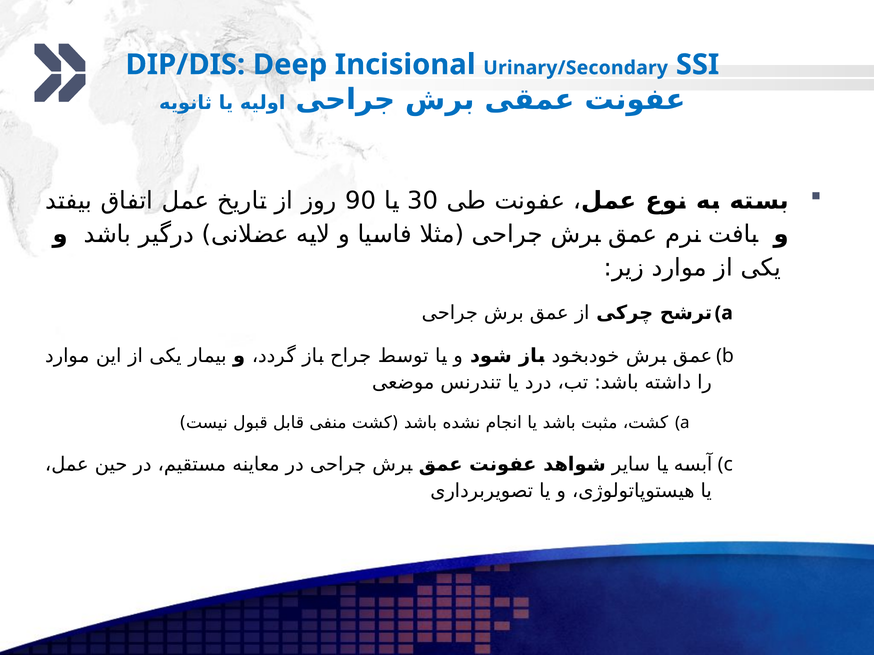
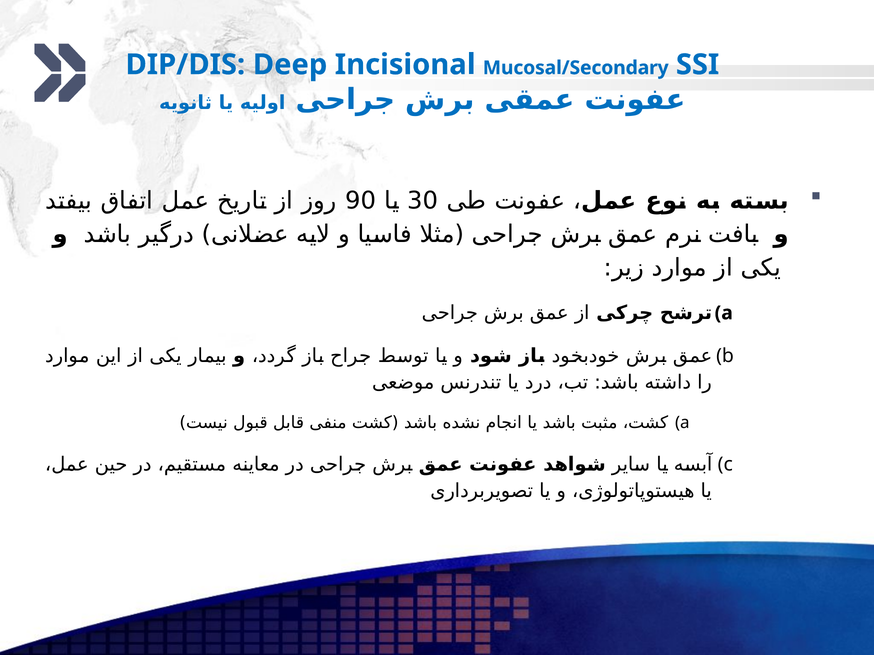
Urinary/Secondary: Urinary/Secondary -> Mucosal/Secondary
